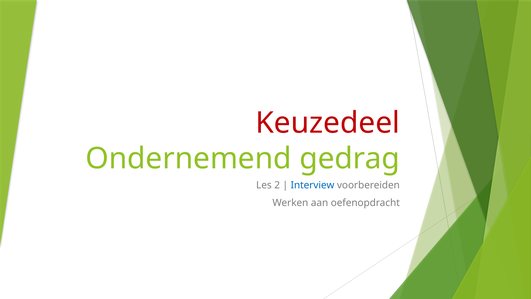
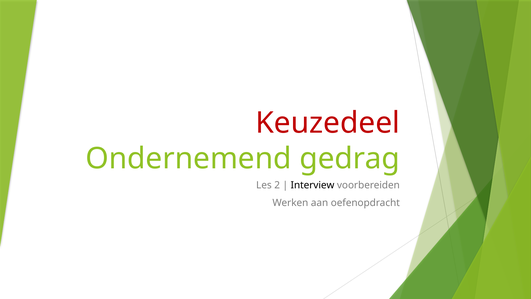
Interview colour: blue -> black
